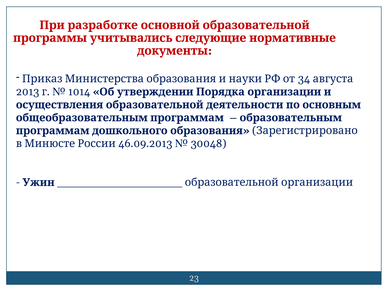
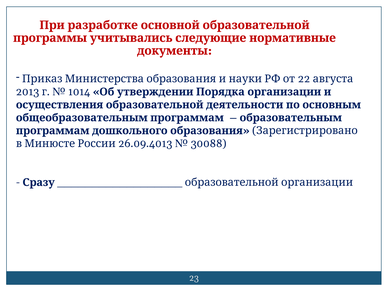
34: 34 -> 22
46.09.2013: 46.09.2013 -> 26.09.4013
30048: 30048 -> 30088
Ужин: Ужин -> Сразу
